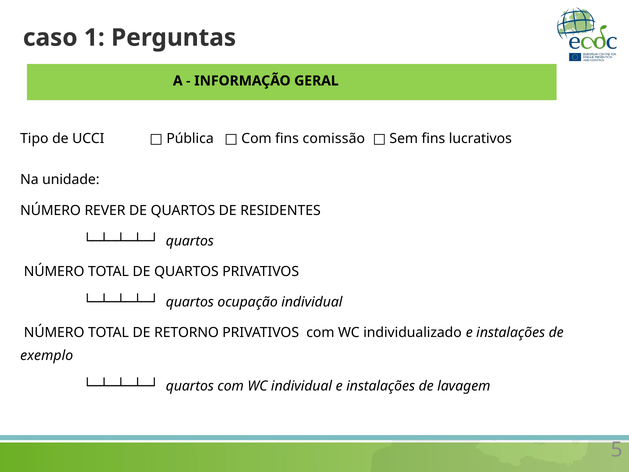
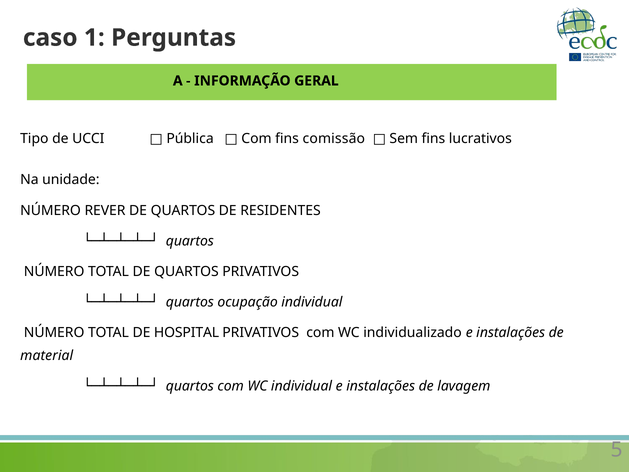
RETORNO: RETORNO -> HOSPITAL
exemplo: exemplo -> material
